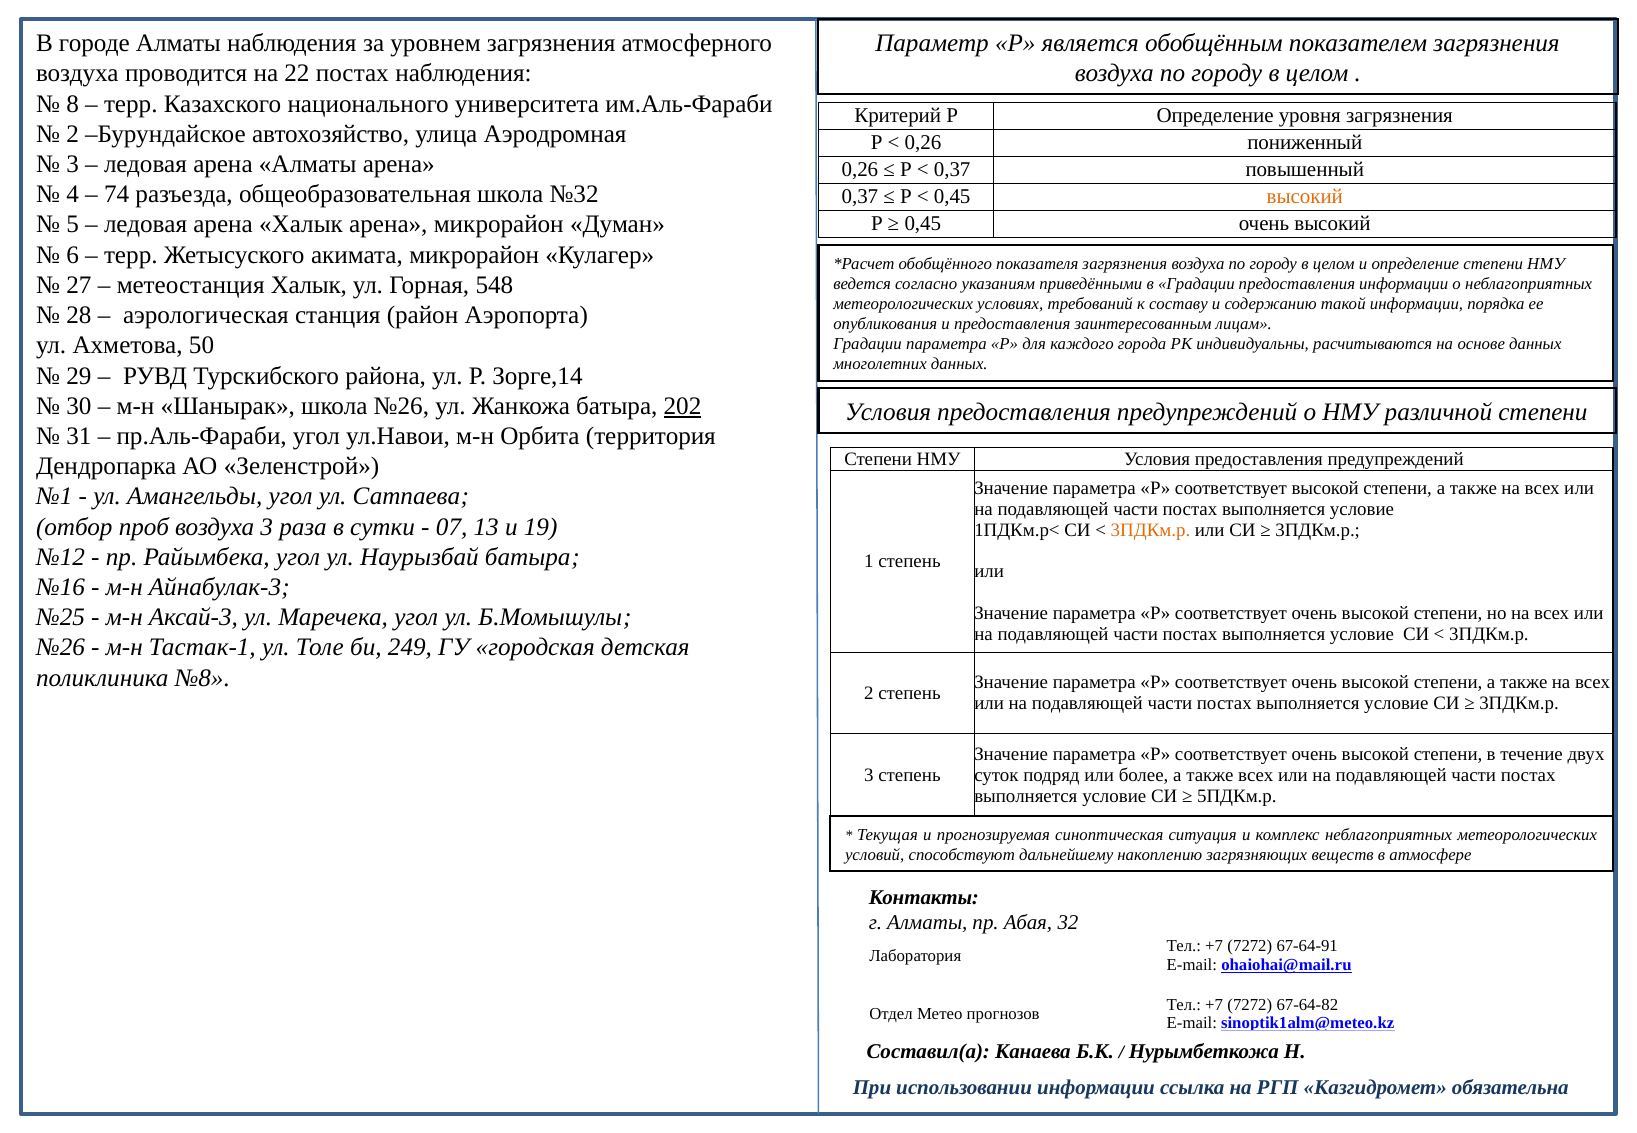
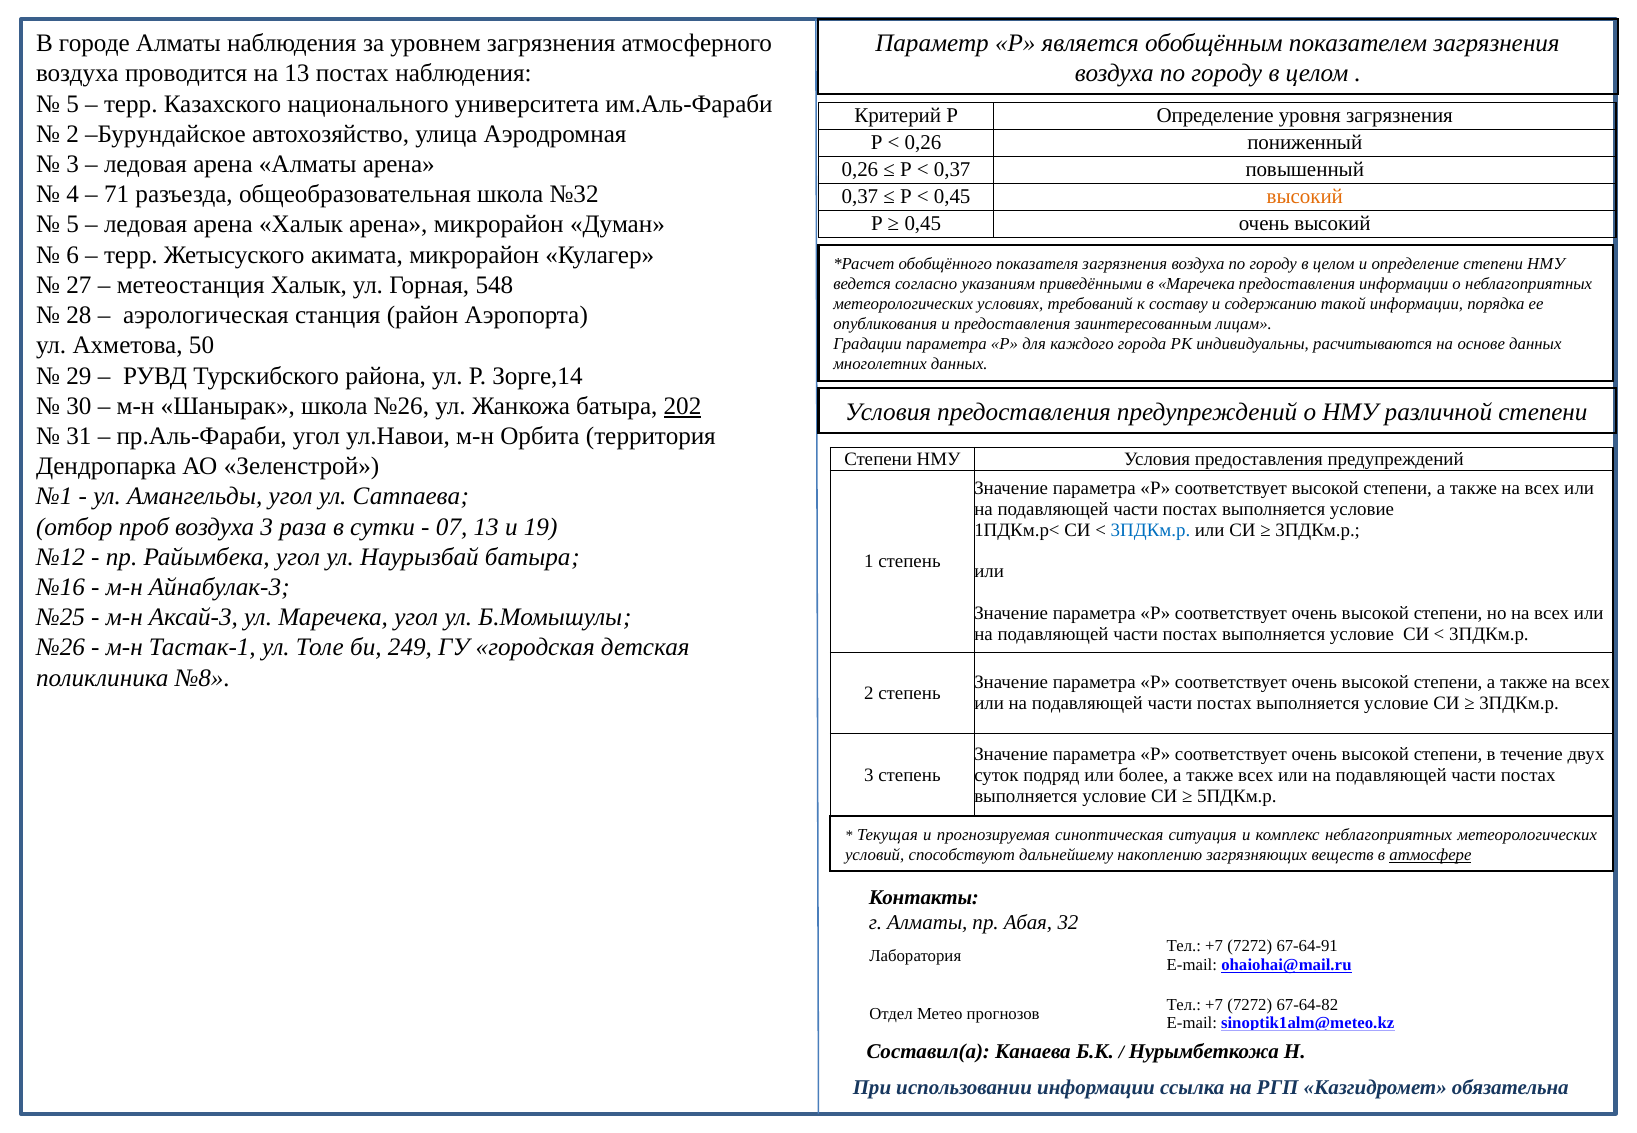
на 22: 22 -> 13
8 at (73, 104): 8 -> 5
74: 74 -> 71
в Градации: Градации -> Маречека
3ПДКм.р at (1151, 530) colour: orange -> blue
атмосфере underline: none -> present
